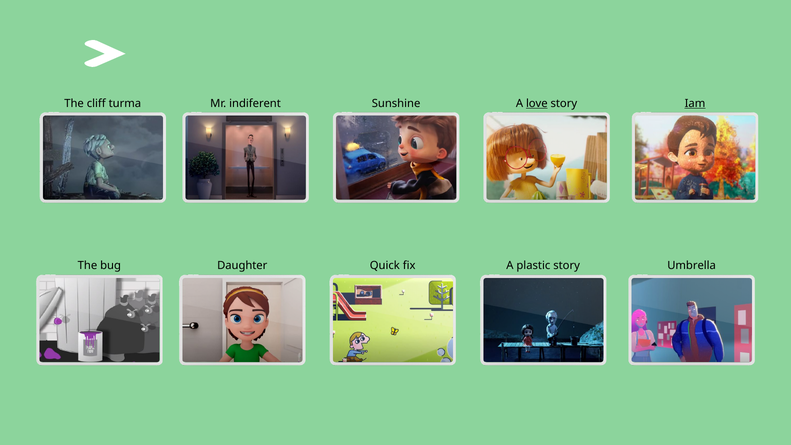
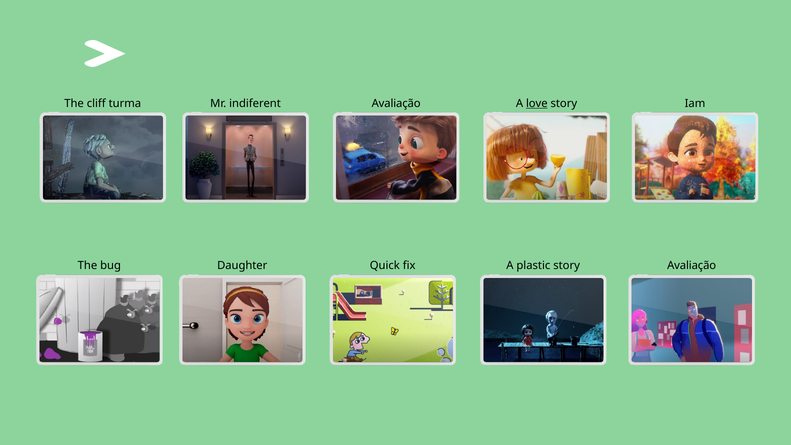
indiferent Sunshine: Sunshine -> Avaliação
Iam underline: present -> none
story Umbrella: Umbrella -> Avaliação
